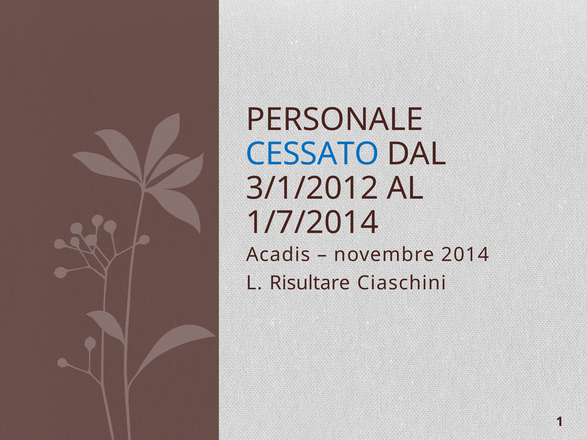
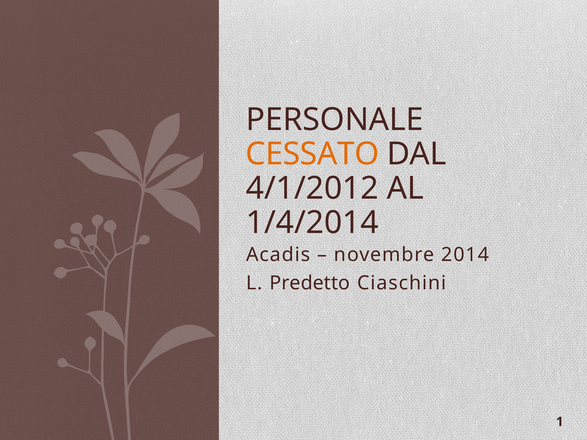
CESSATO colour: blue -> orange
3/1/2012: 3/1/2012 -> 4/1/2012
1/7/2014: 1/7/2014 -> 1/4/2014
Risultare: Risultare -> Predetto
